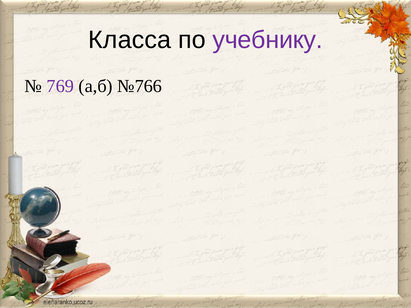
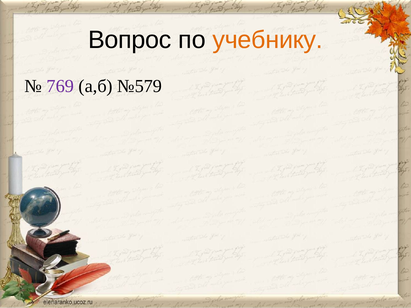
Класса: Класса -> Вопрос
учебнику colour: purple -> orange
№766: №766 -> №579
